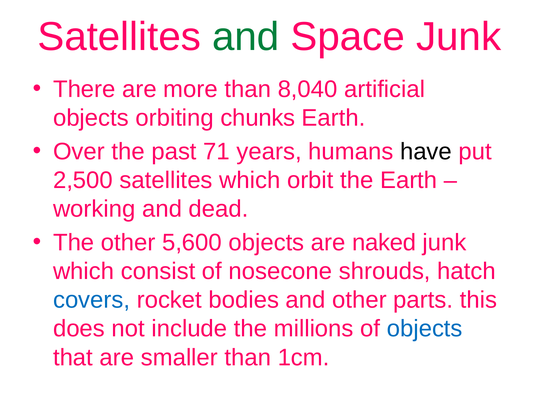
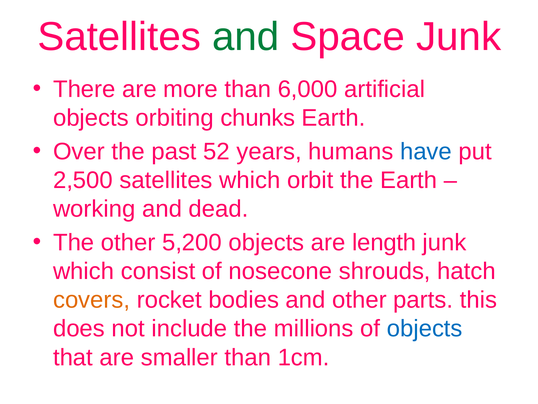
8,040: 8,040 -> 6,000
71: 71 -> 52
have colour: black -> blue
5,600: 5,600 -> 5,200
naked: naked -> length
covers colour: blue -> orange
